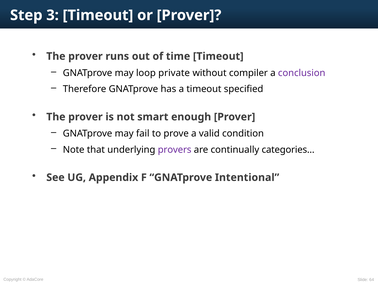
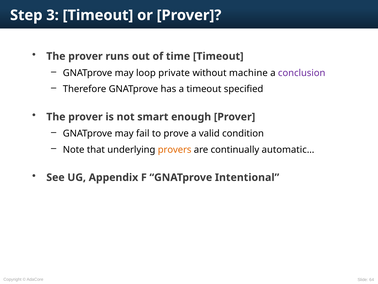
compiler: compiler -> machine
provers colour: purple -> orange
categories…: categories… -> automatic…
